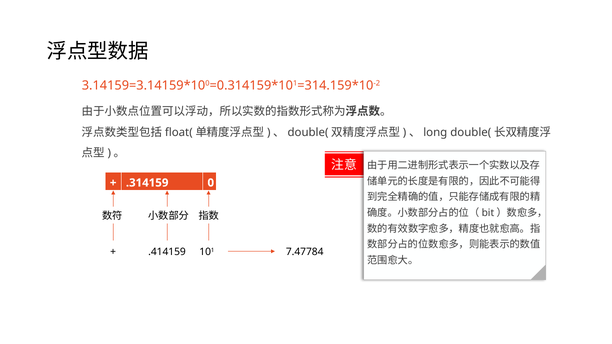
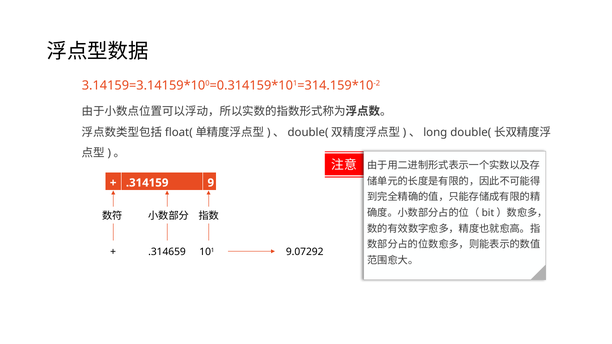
0: 0 -> 9
.414159: .414159 -> .314659
7.47784: 7.47784 -> 9.07292
